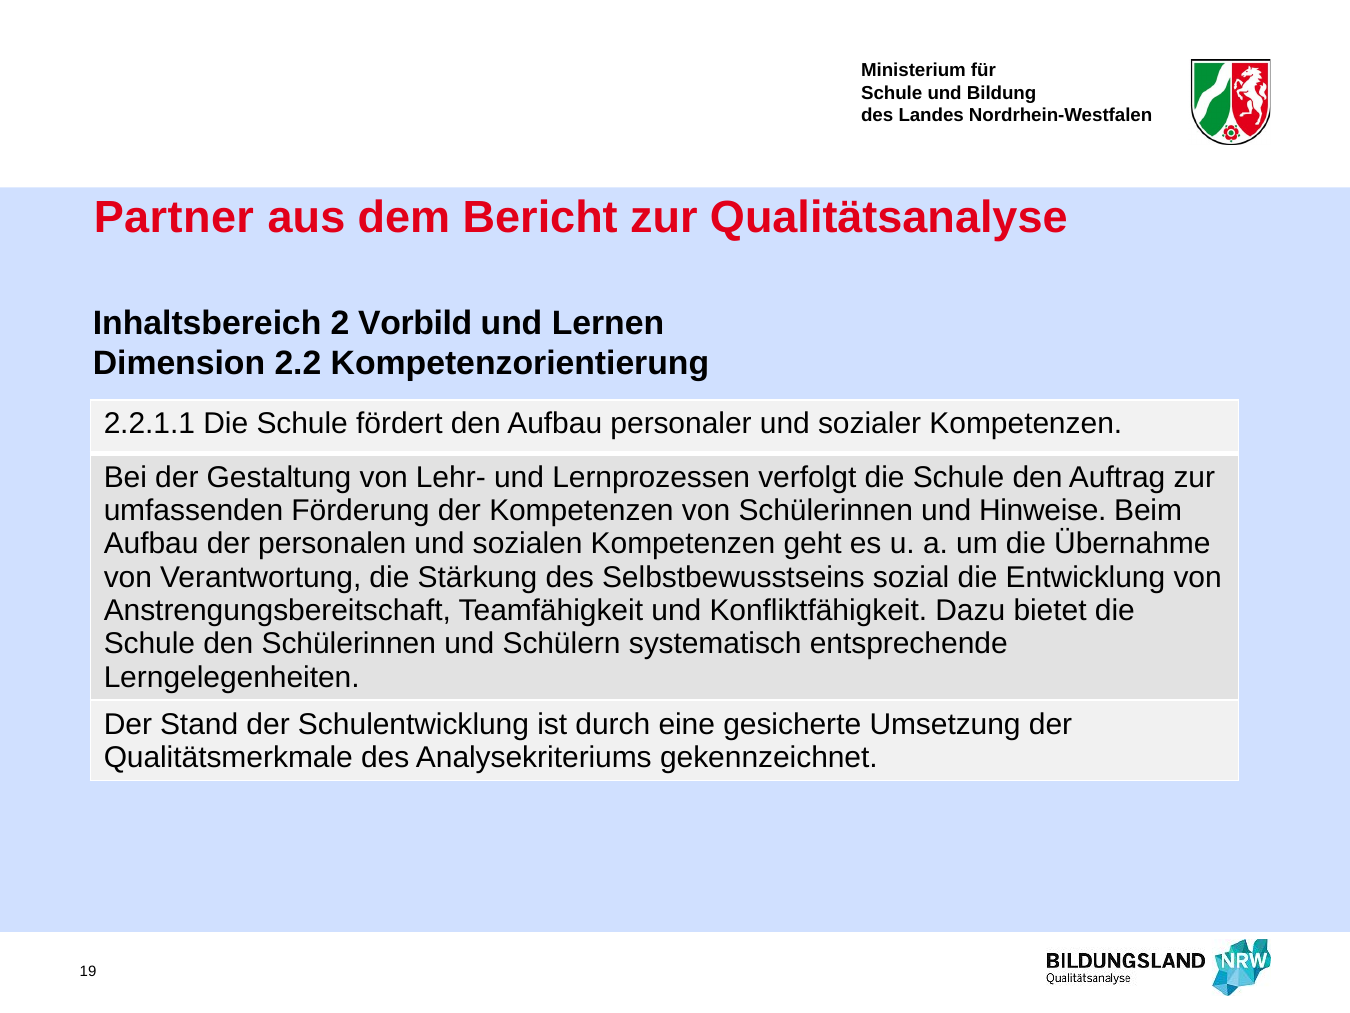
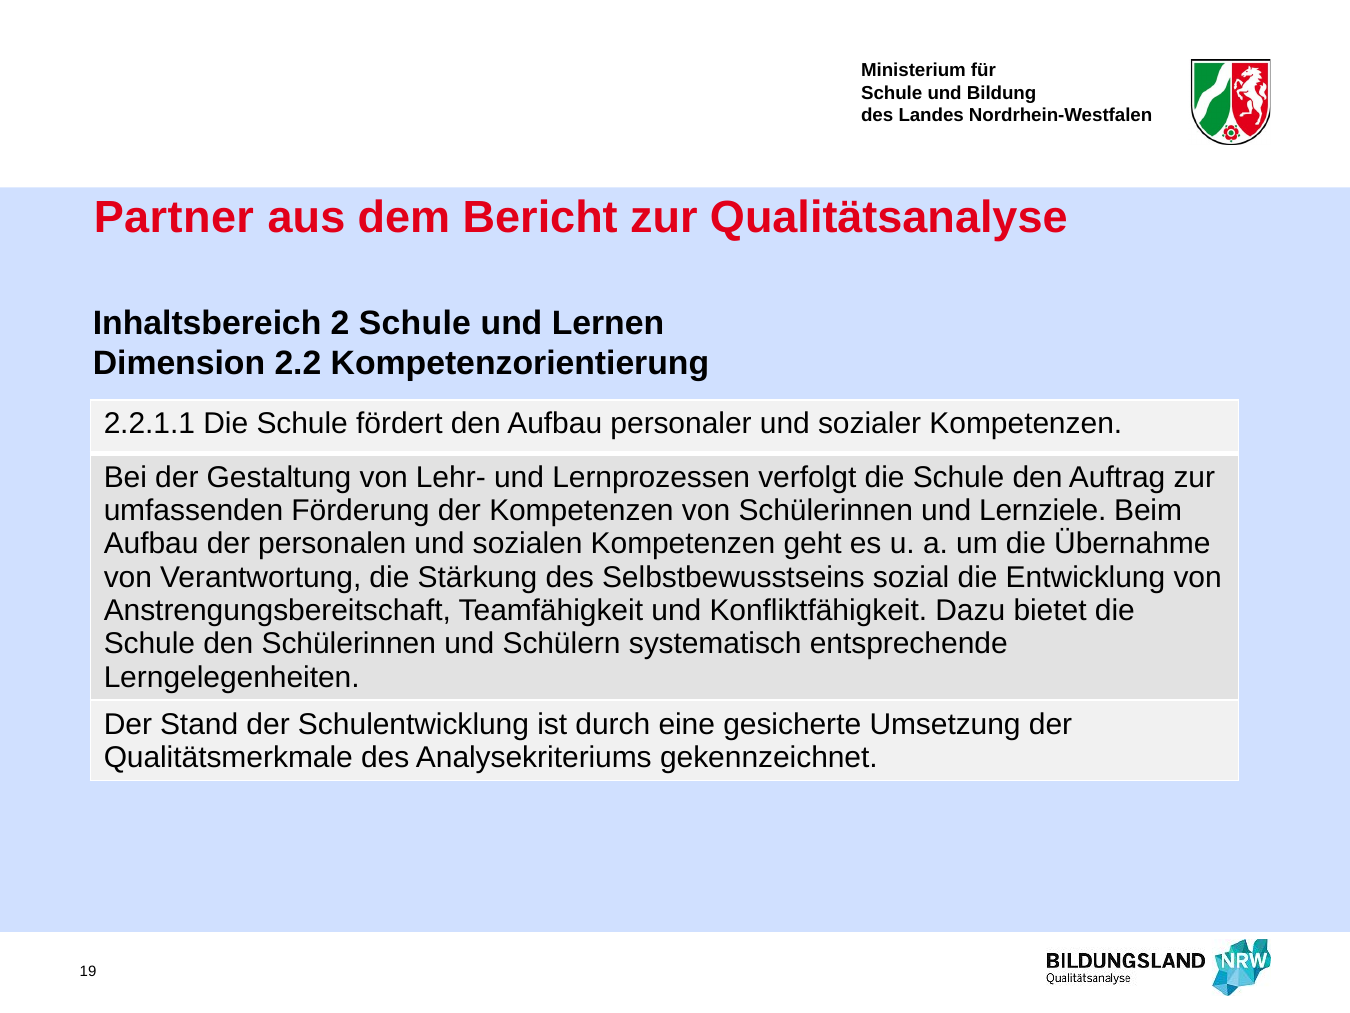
2 Vorbild: Vorbild -> Schule
Hinweise: Hinweise -> Lernziele
